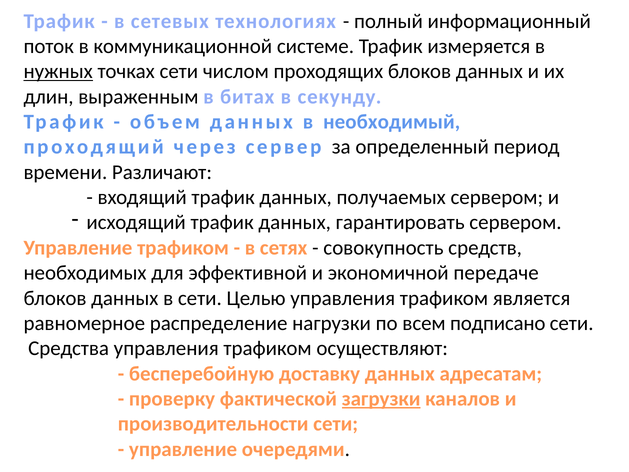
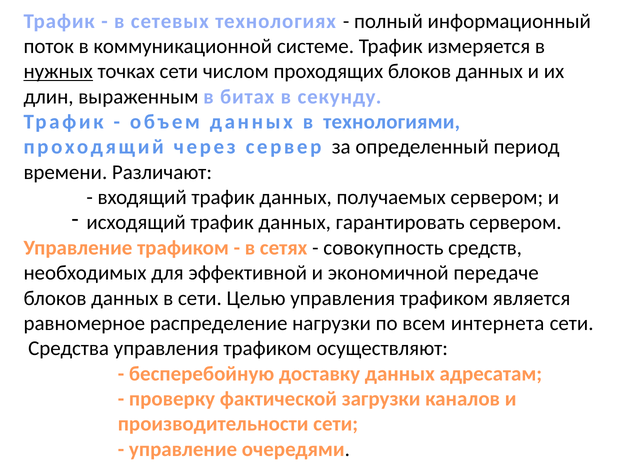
необходимый: необходимый -> технологиями
подписано: подписано -> интернета
загрузки underline: present -> none
